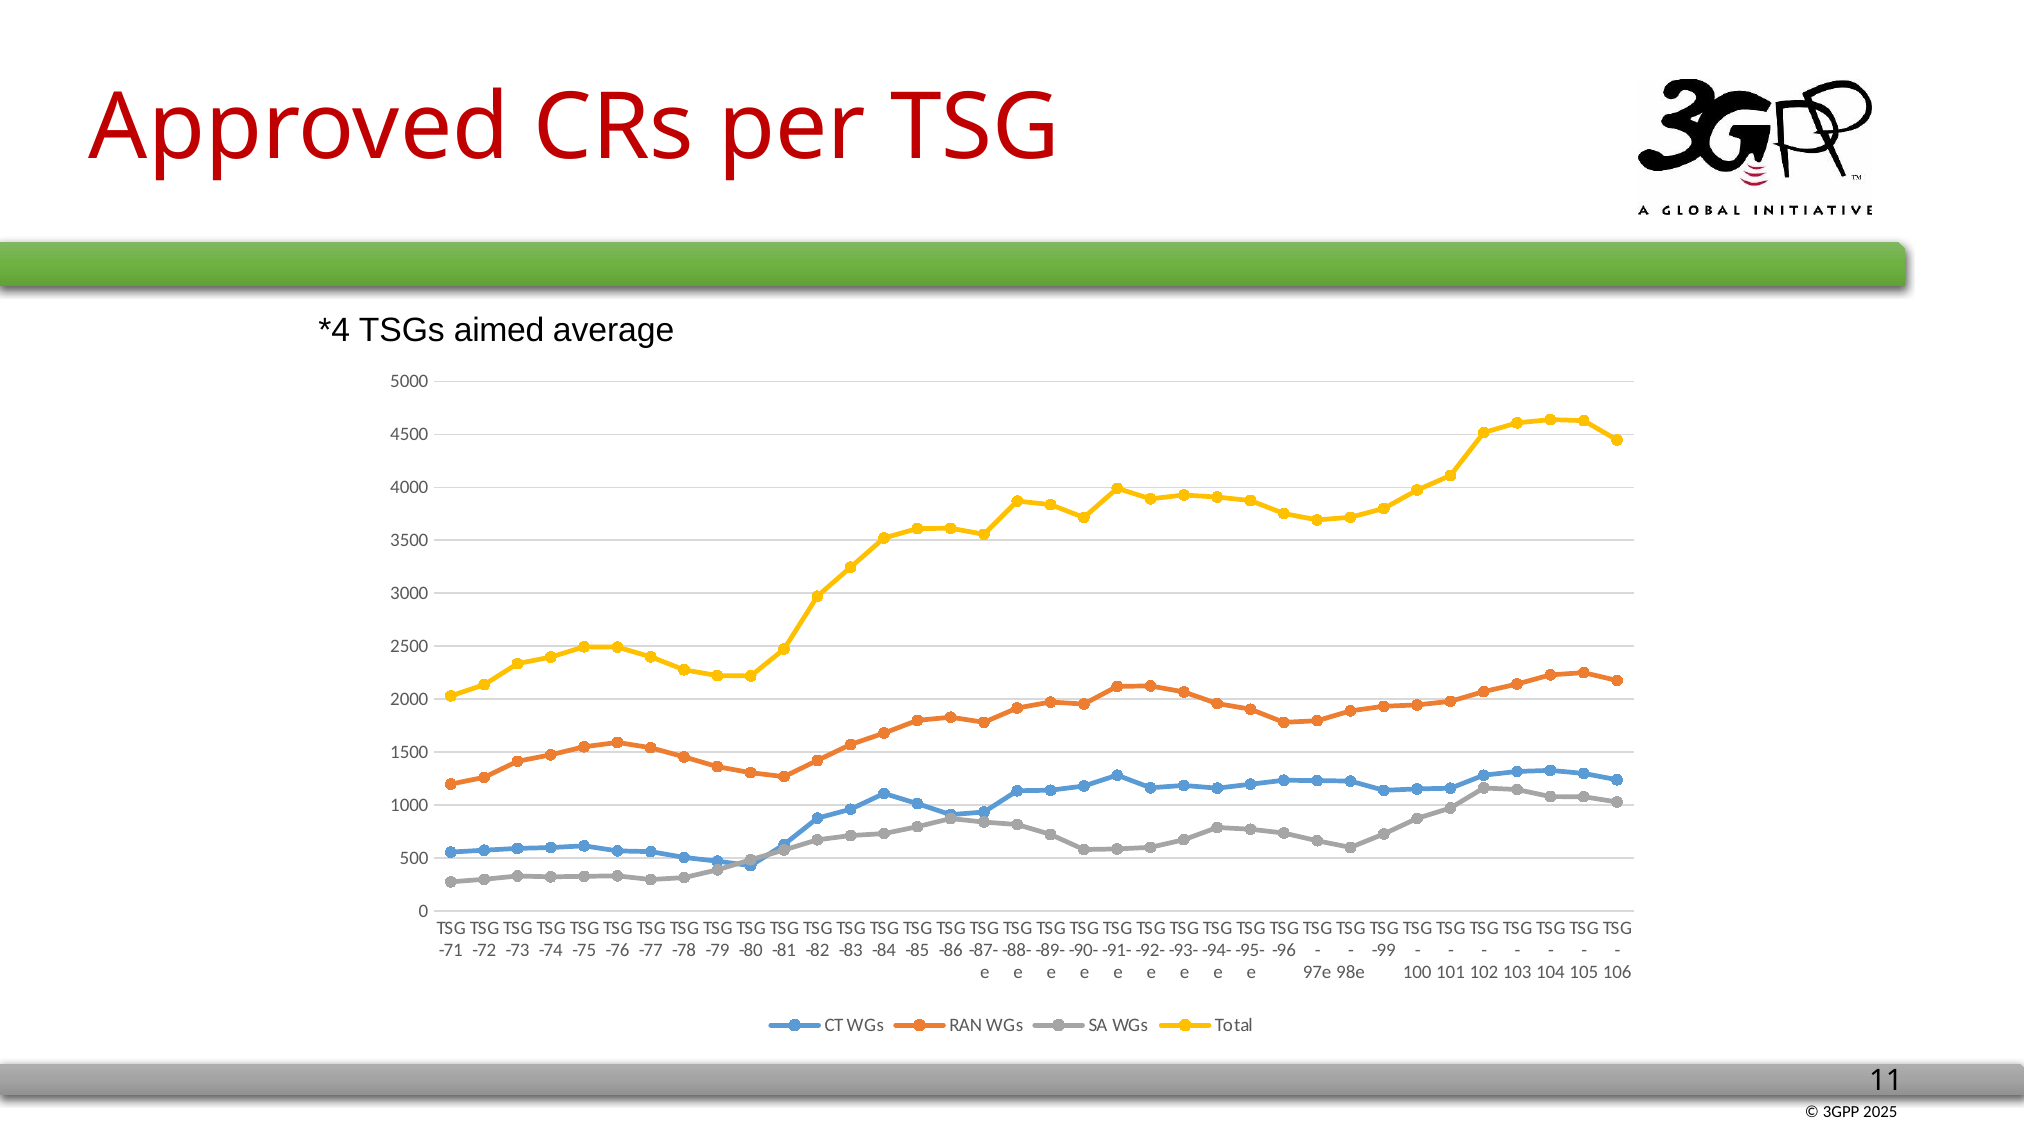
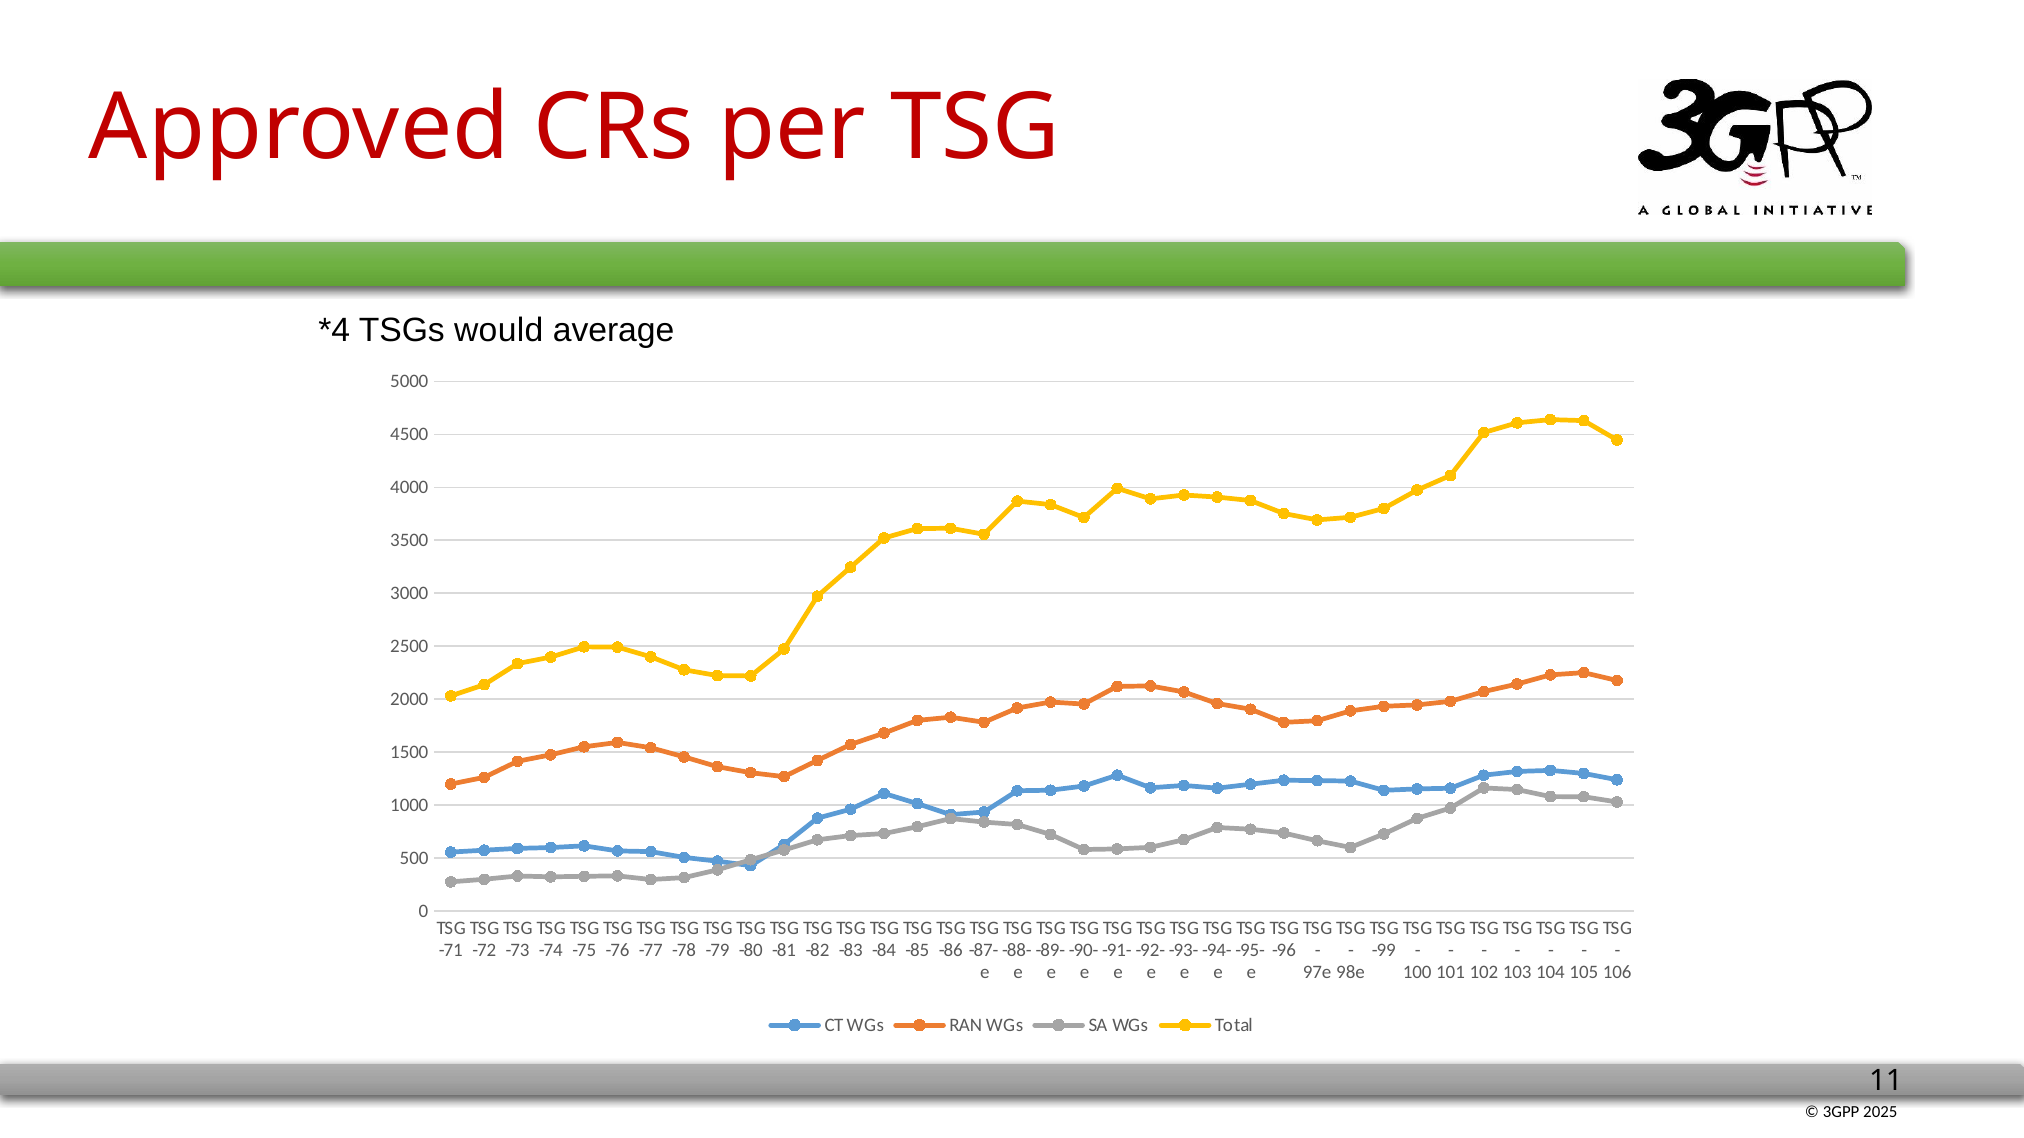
aimed: aimed -> would
